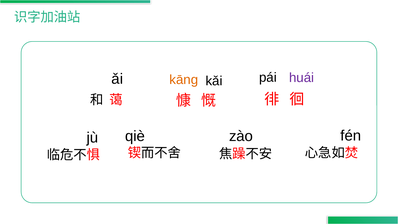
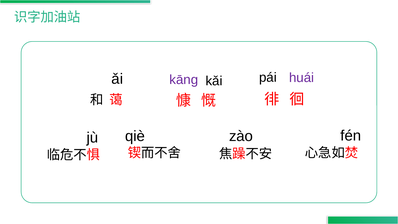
kāng colour: orange -> purple
